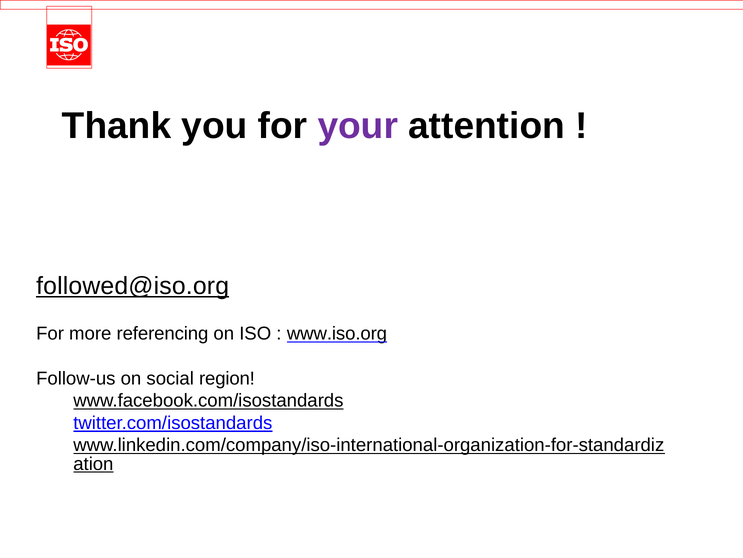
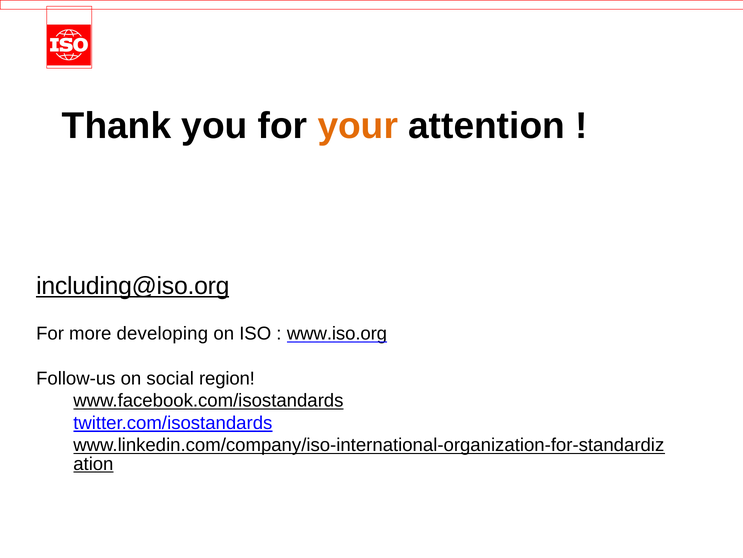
your colour: purple -> orange
followed@iso.org: followed@iso.org -> including@iso.org
referencing: referencing -> developing
